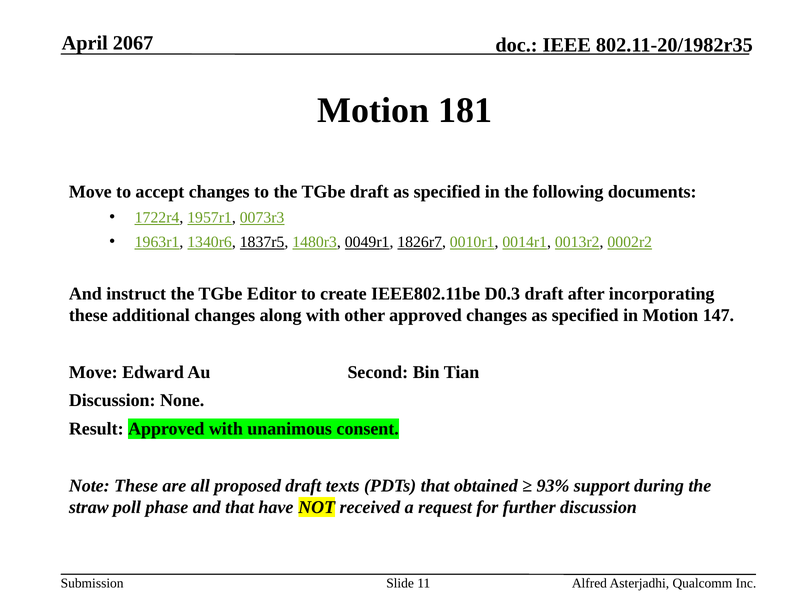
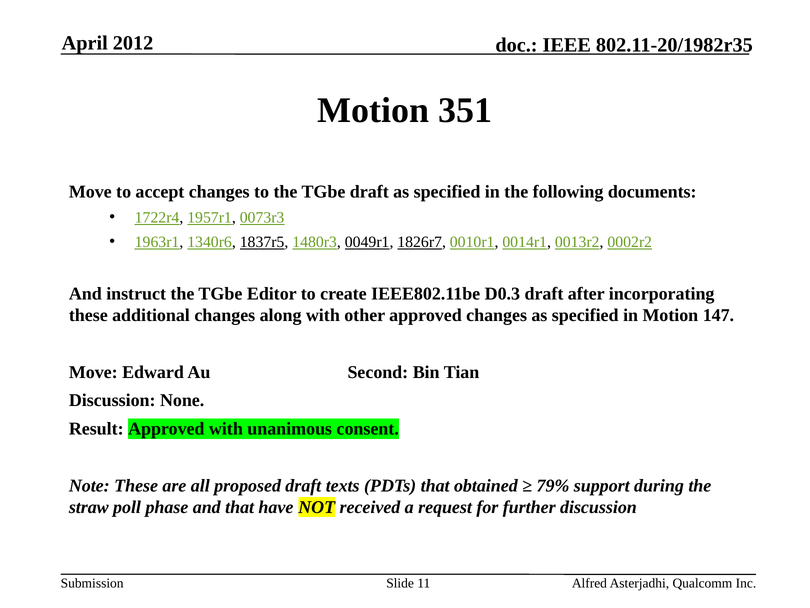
2067: 2067 -> 2012
181: 181 -> 351
93%: 93% -> 79%
